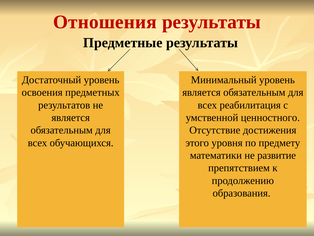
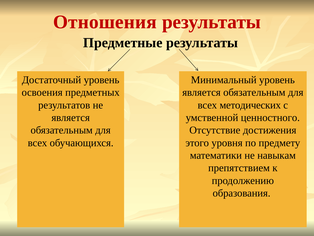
реабилитация: реабилитация -> методических
развитие: развитие -> навыкам
